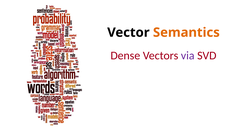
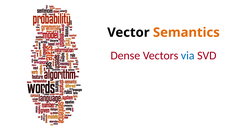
via colour: purple -> blue
